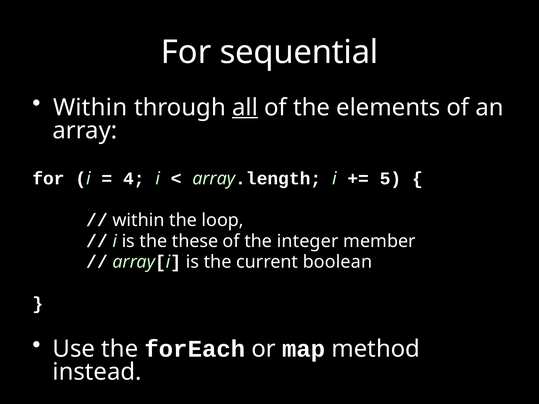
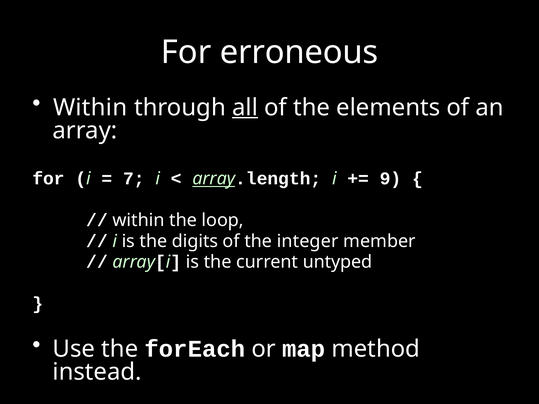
sequential: sequential -> erroneous
4: 4 -> 7
array at (214, 179) underline: none -> present
5: 5 -> 9
these: these -> digits
boolean: boolean -> untyped
